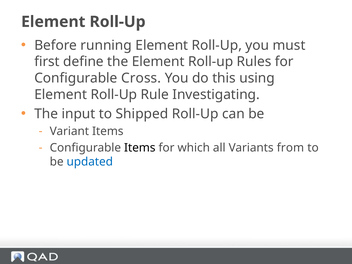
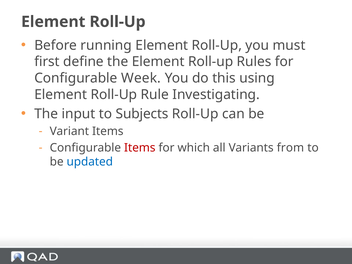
Cross: Cross -> Week
Shipped: Shipped -> Subjects
Items at (140, 148) colour: black -> red
